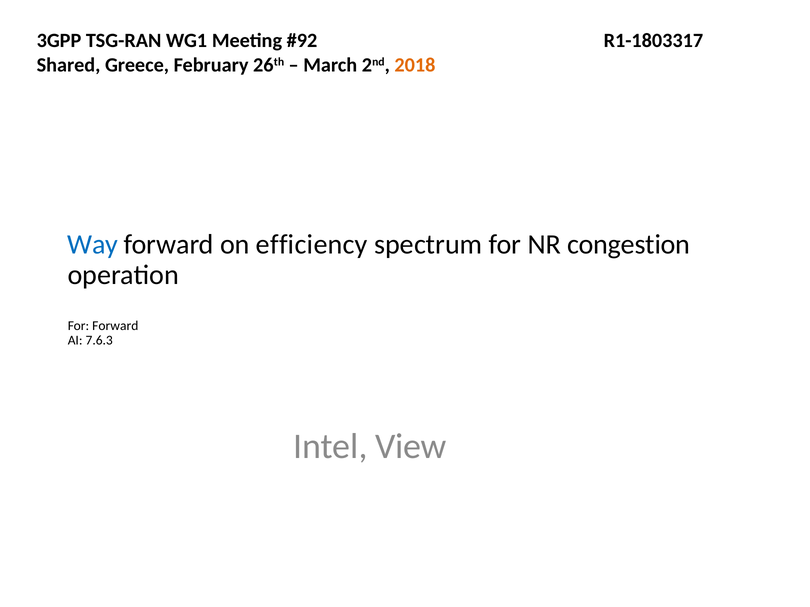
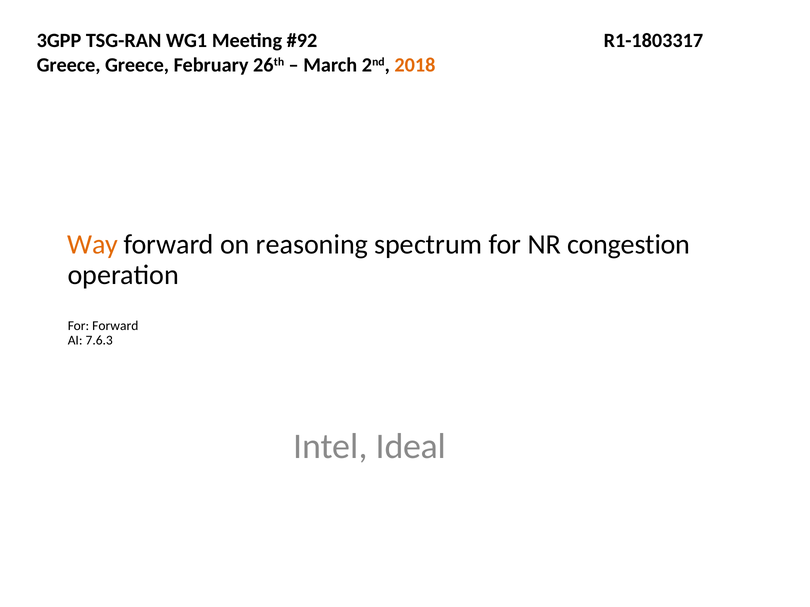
Shared at (69, 65): Shared -> Greece
Way colour: blue -> orange
efficiency: efficiency -> reasoning
View: View -> Ideal
